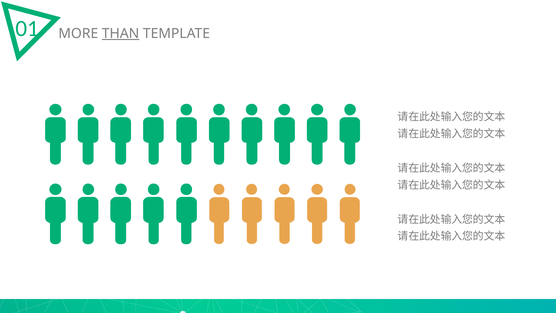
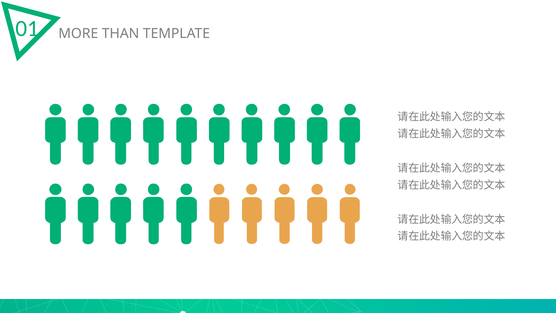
THAN underline: present -> none
